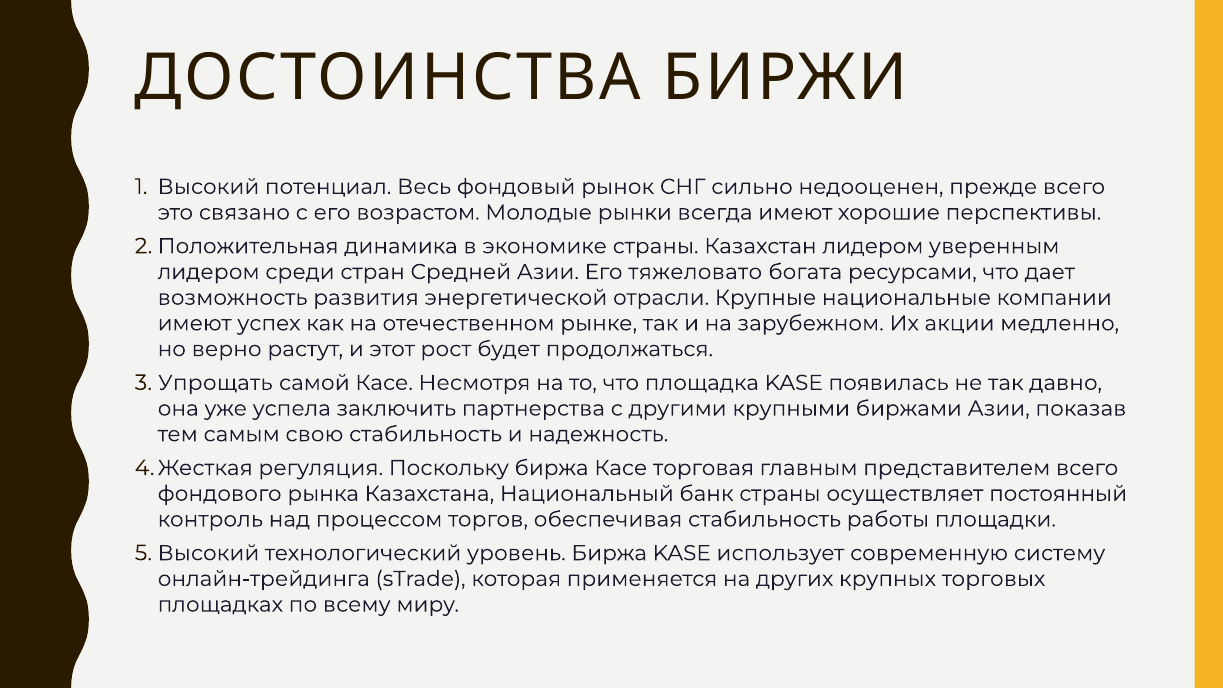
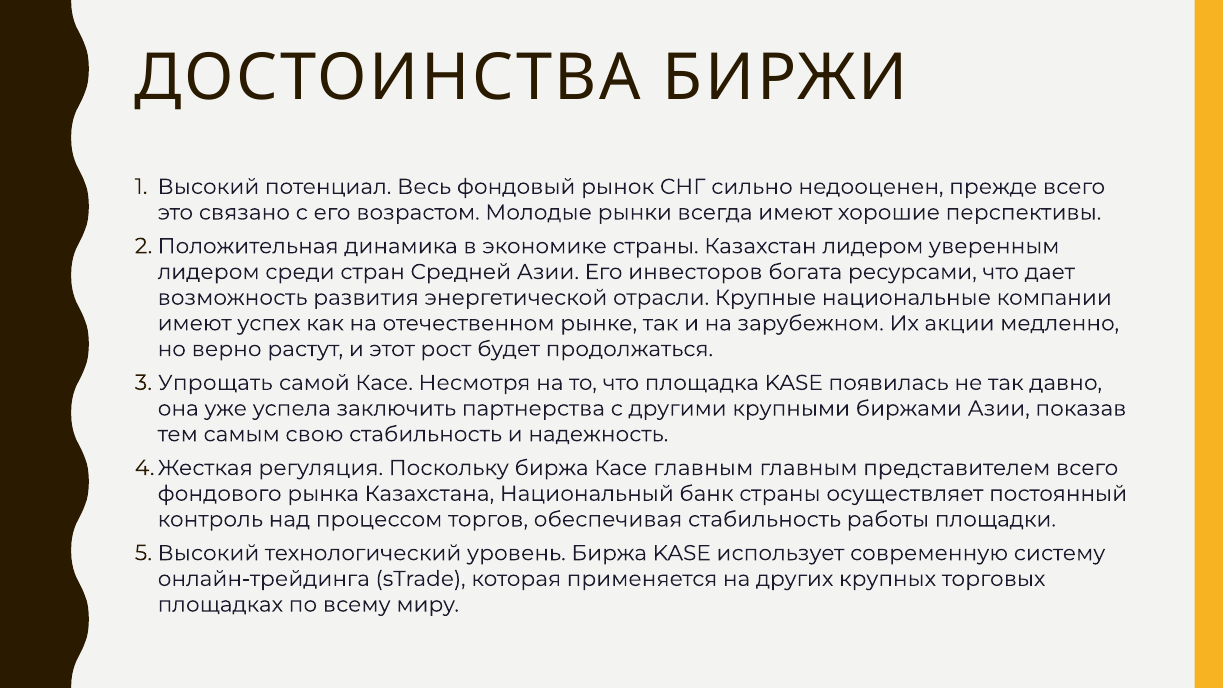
тяжеловато: тяжеловато -> инвесторов
Касе торговая: торговая -> главным
